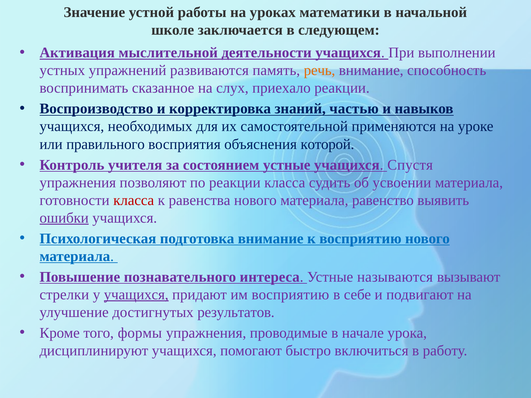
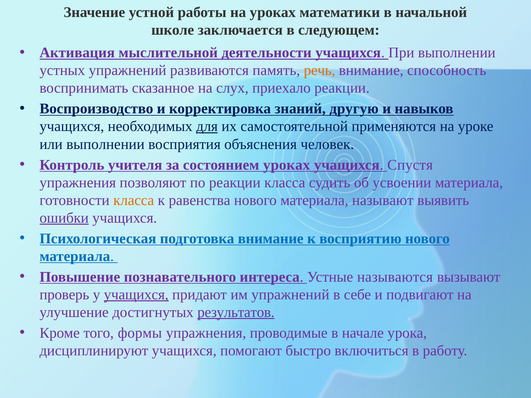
частью: частью -> другую
для underline: none -> present
или правильного: правильного -> выполнении
которой: которой -> человек
состоянием устные: устные -> уроках
класса at (134, 200) colour: red -> orange
равенство: равенство -> называют
стрелки: стрелки -> проверь
им восприятию: восприятию -> упражнений
результатов underline: none -> present
